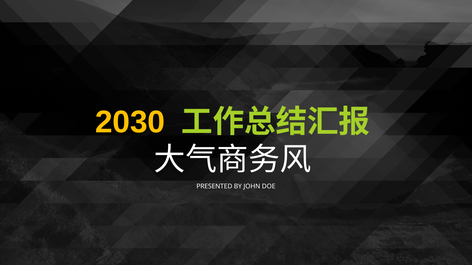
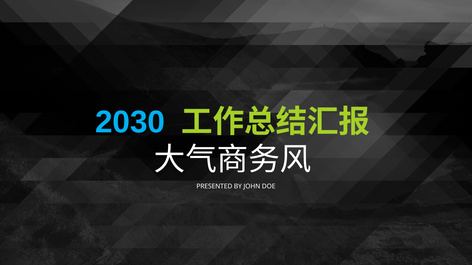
2030 colour: yellow -> light blue
